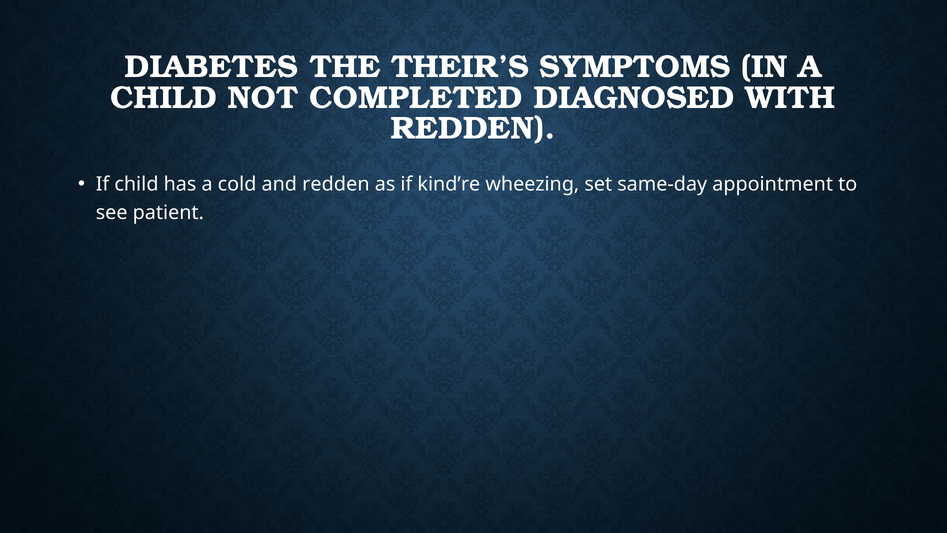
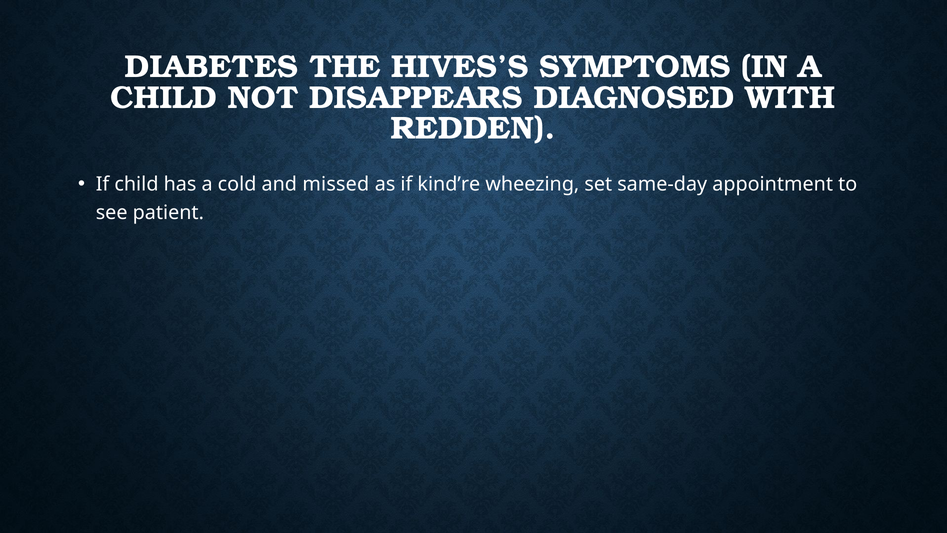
THEIR’S: THEIR’S -> HIVES’S
COMPLETED: COMPLETED -> DISAPPEARS
and redden: redden -> missed
